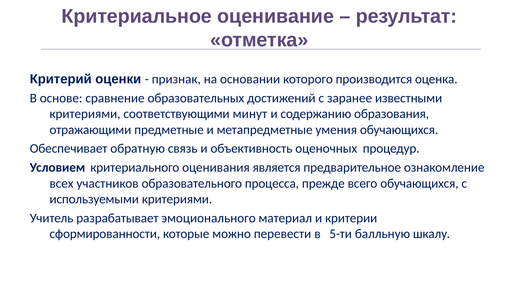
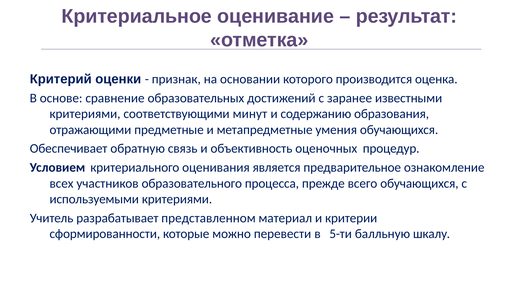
эмоционального: эмоционального -> представленном
